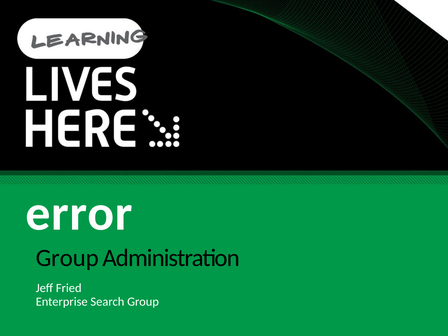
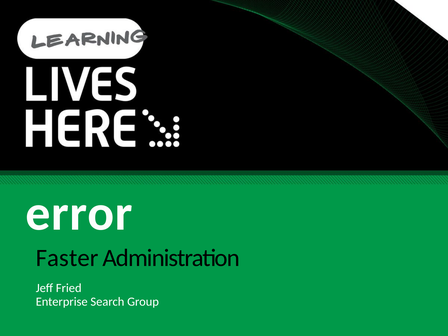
Group at (67, 258): Group -> Faster
